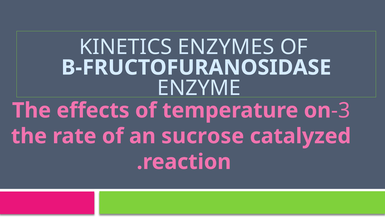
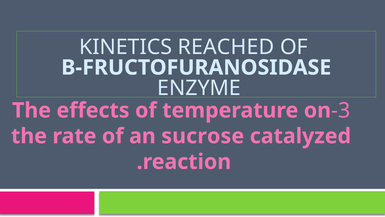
ENZYMES: ENZYMES -> REACHED
